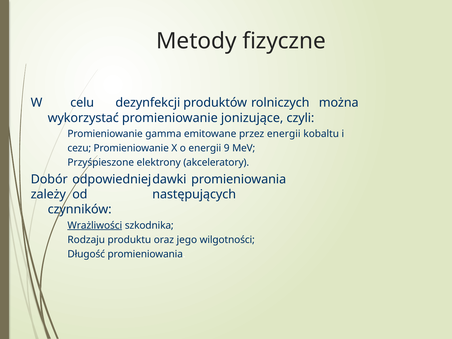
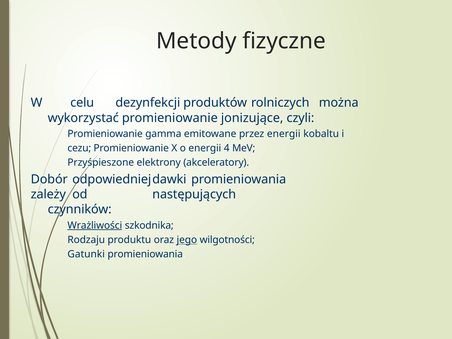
9: 9 -> 4
jego underline: none -> present
Długość: Długość -> Gatunki
